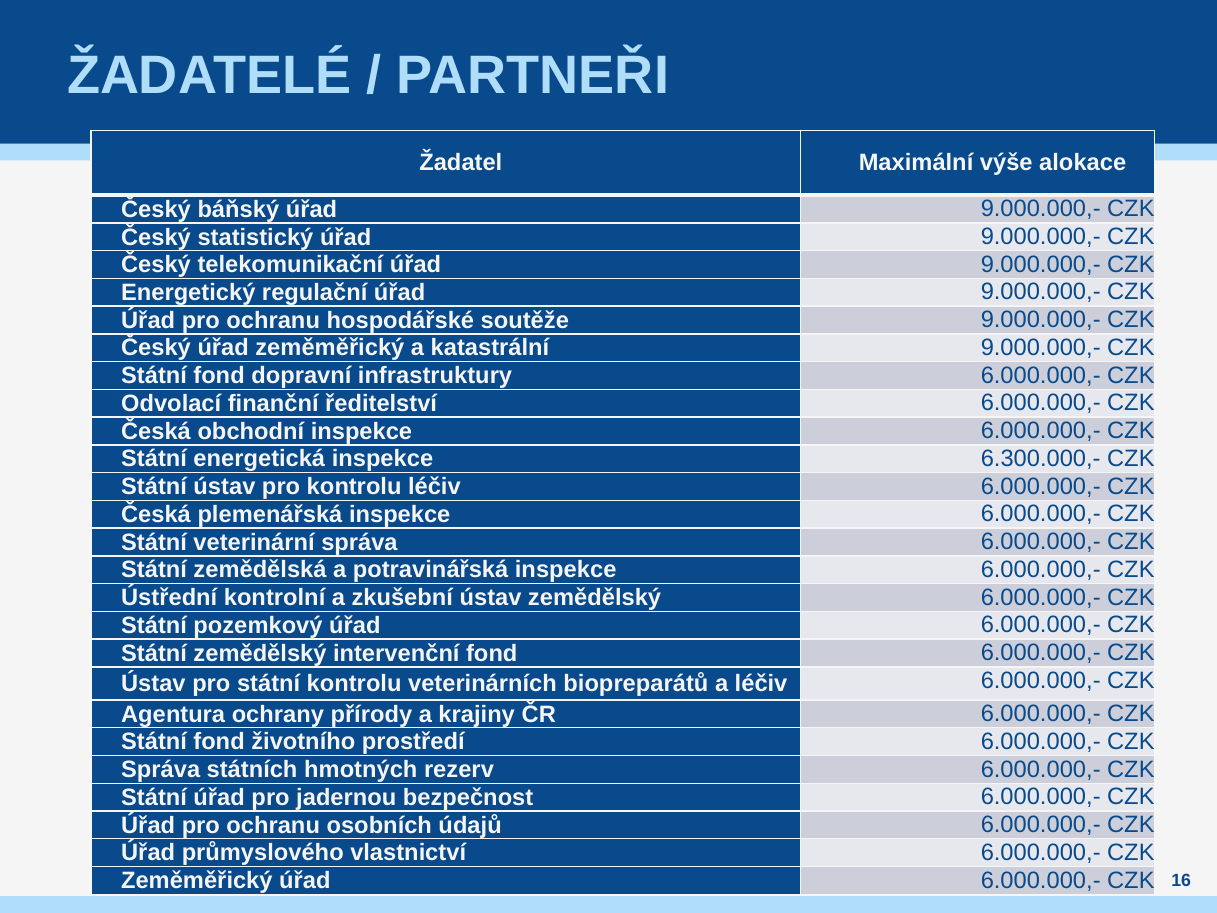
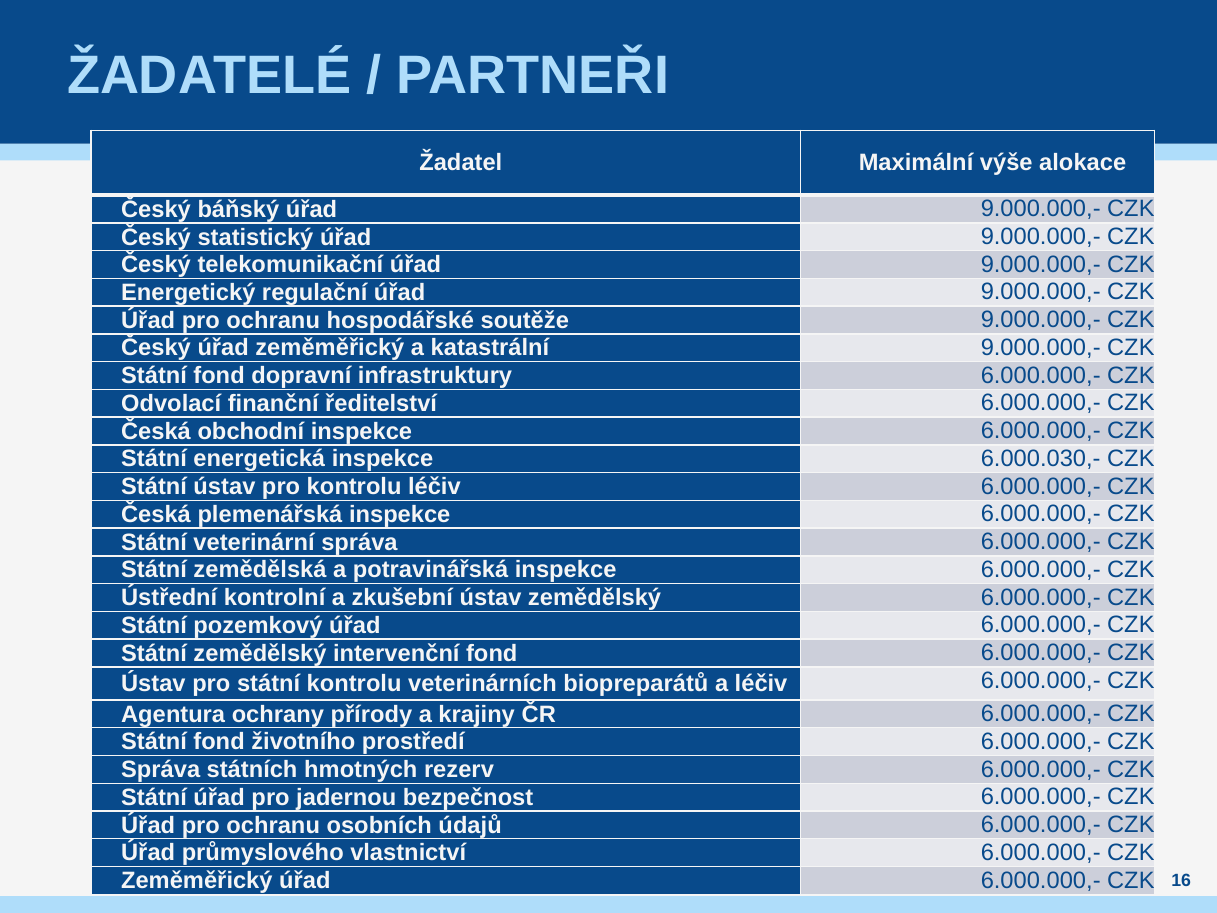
6.300.000,-: 6.300.000,- -> 6.000.030,-
